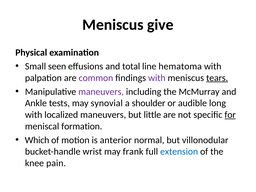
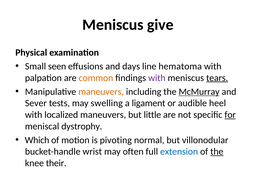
total: total -> days
common colour: purple -> orange
maneuvers at (101, 92) colour: purple -> orange
McMurray underline: none -> present
Ankle: Ankle -> Sever
synovial: synovial -> swelling
shoulder: shoulder -> ligament
long: long -> heel
formation: formation -> dystrophy
anterior: anterior -> pivoting
frank: frank -> often
the at (217, 152) underline: none -> present
pain: pain -> their
